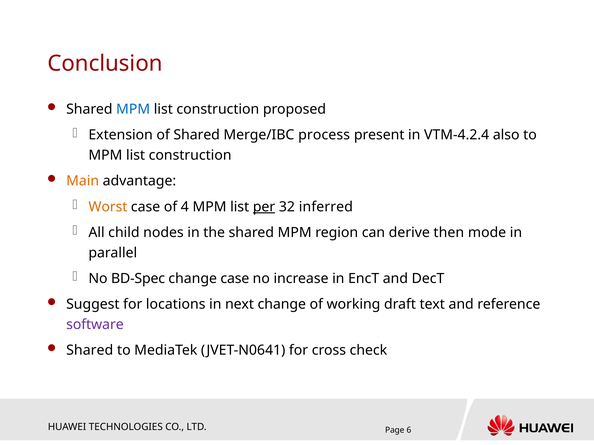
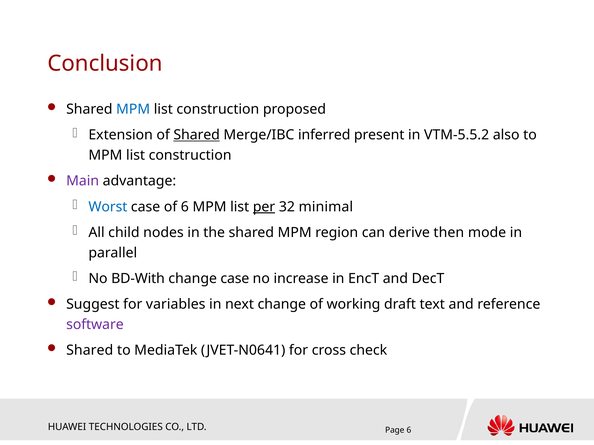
Shared at (197, 135) underline: none -> present
process: process -> inferred
VTM-4.2.4: VTM-4.2.4 -> VTM-5.5.2
Main colour: orange -> purple
Worst colour: orange -> blue
of 4: 4 -> 6
inferred: inferred -> minimal
BD-Spec: BD-Spec -> BD-With
locations: locations -> variables
